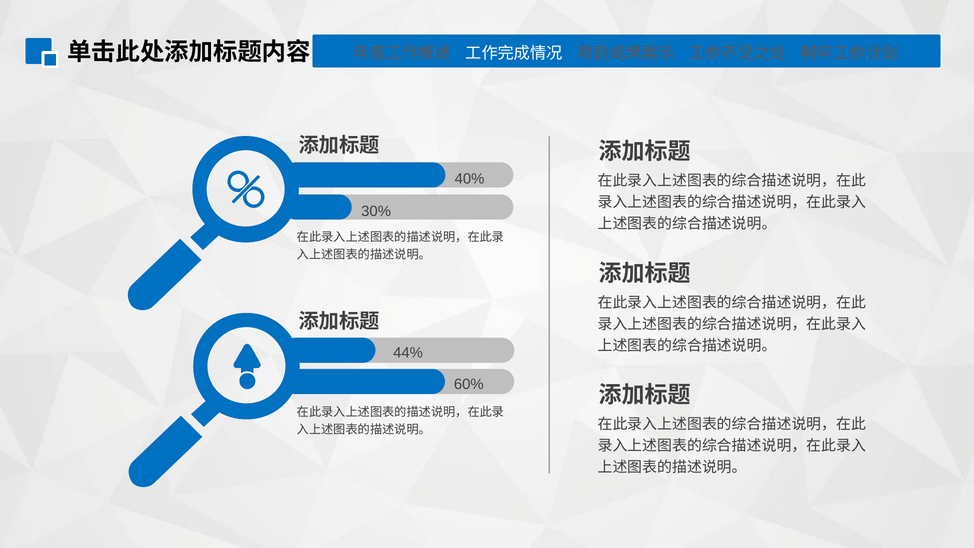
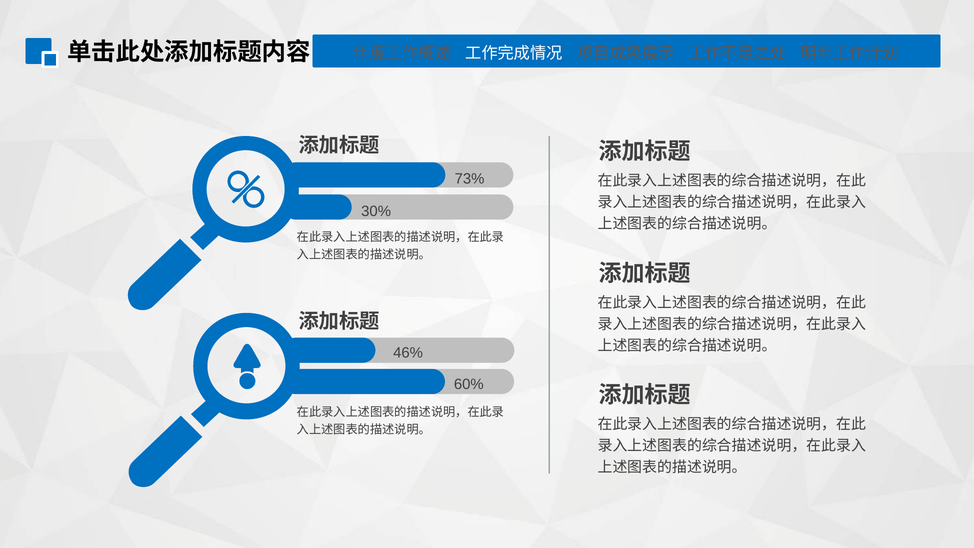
40%: 40% -> 73%
44%: 44% -> 46%
